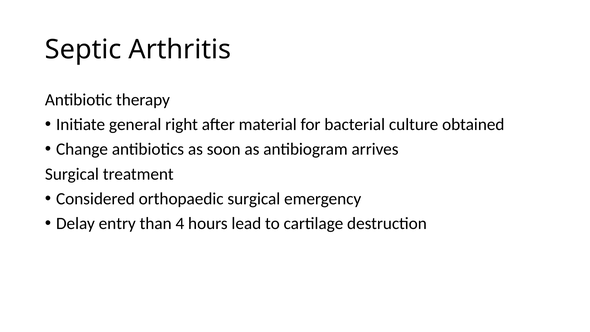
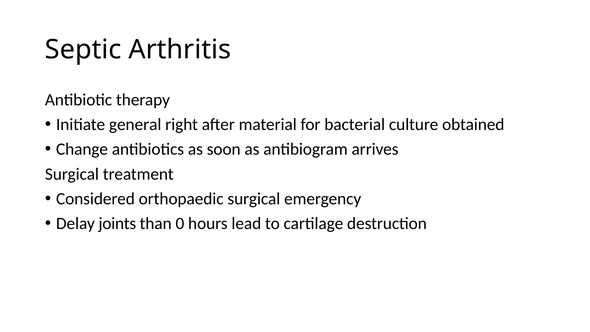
entry: entry -> joints
4: 4 -> 0
